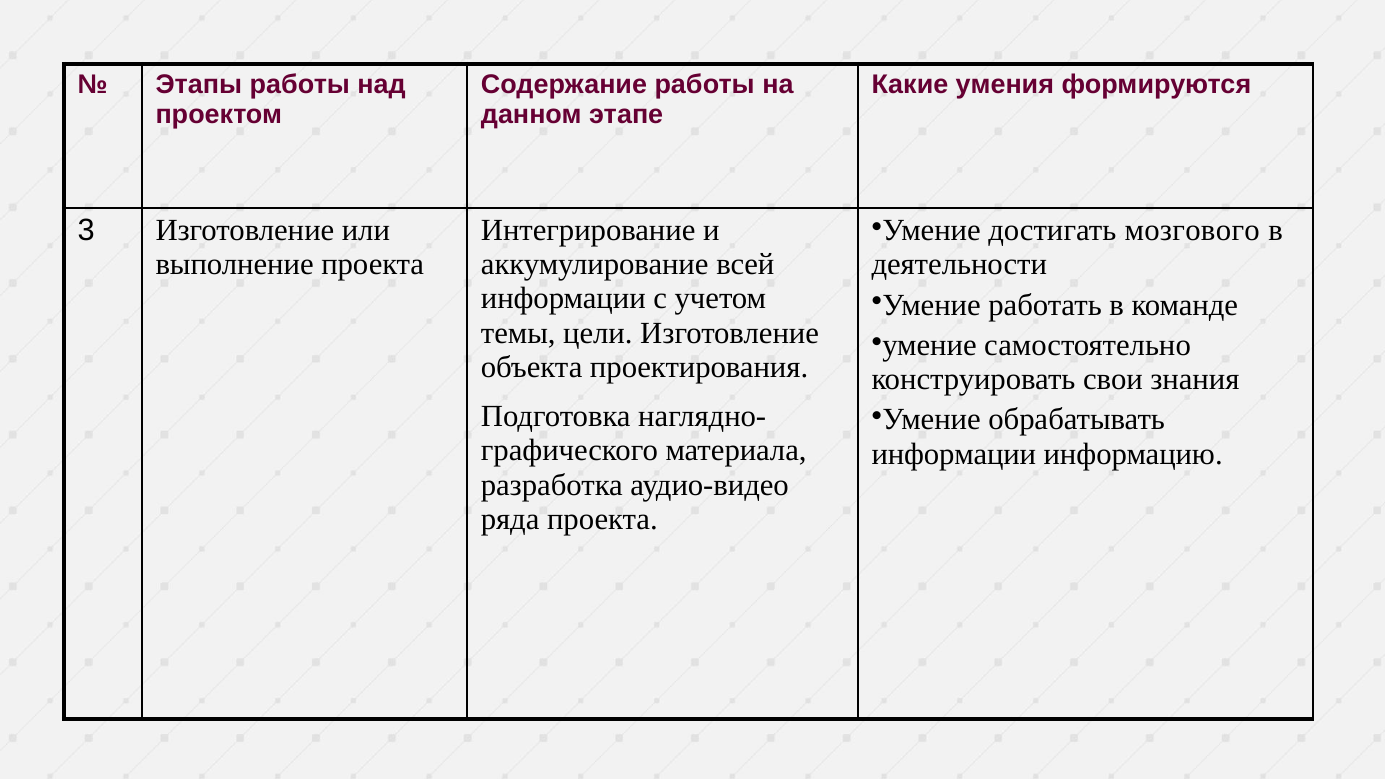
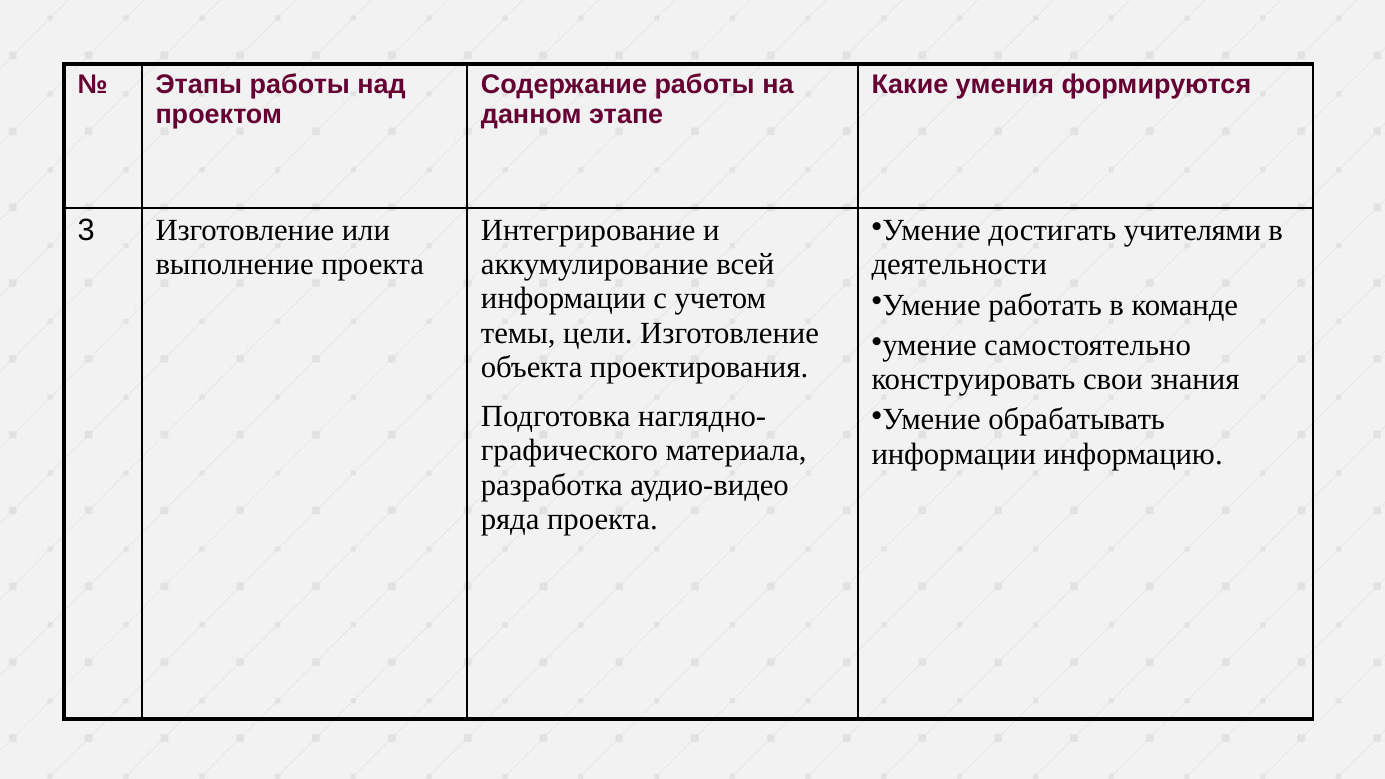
мозгового: мозгового -> учителями
